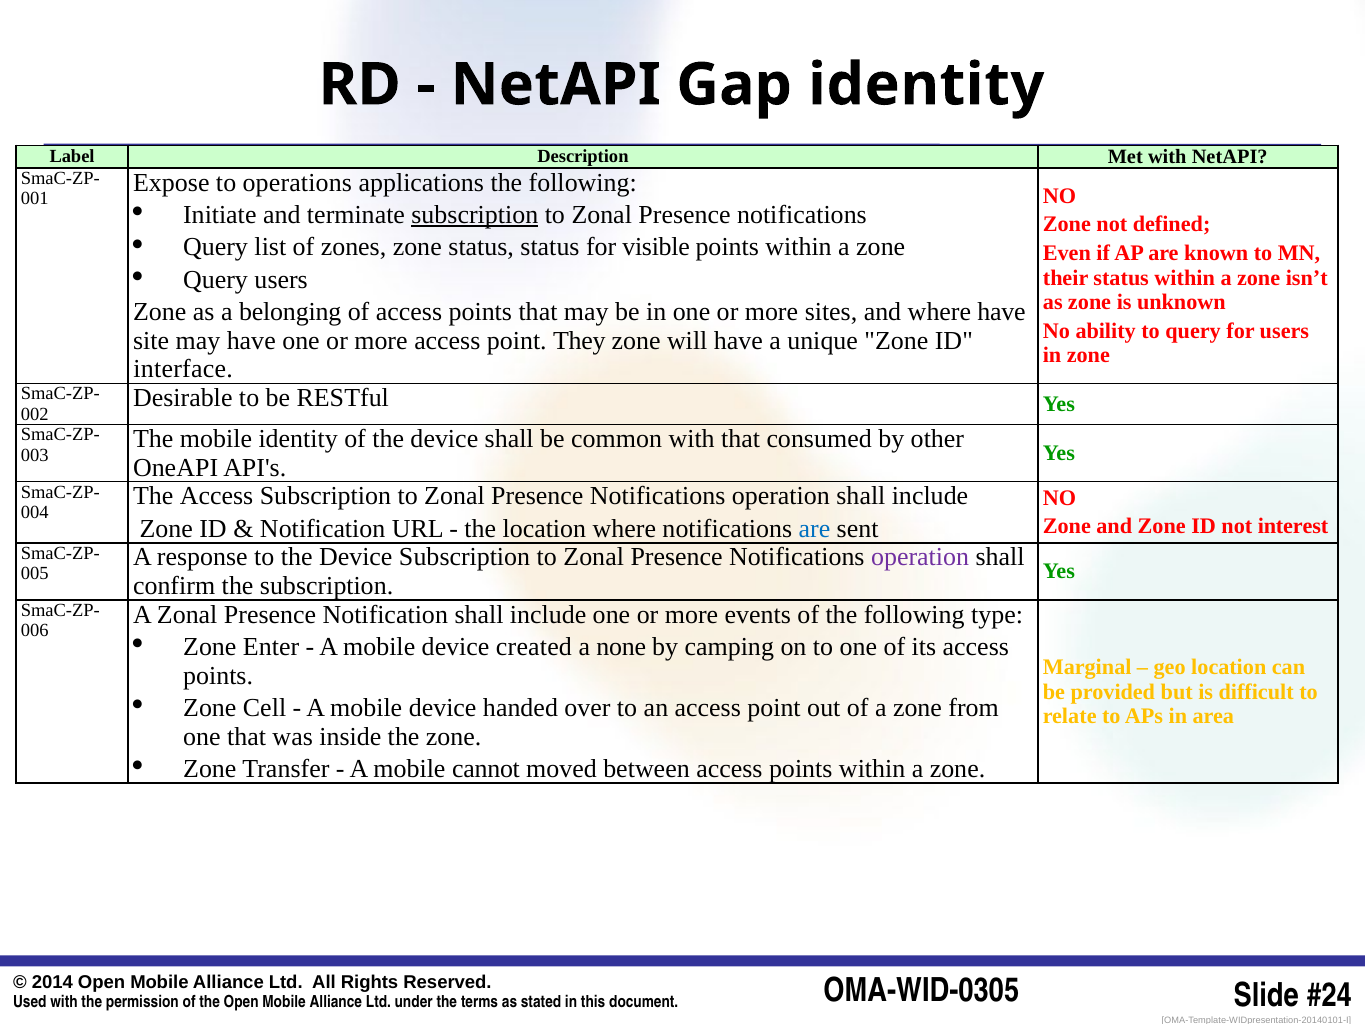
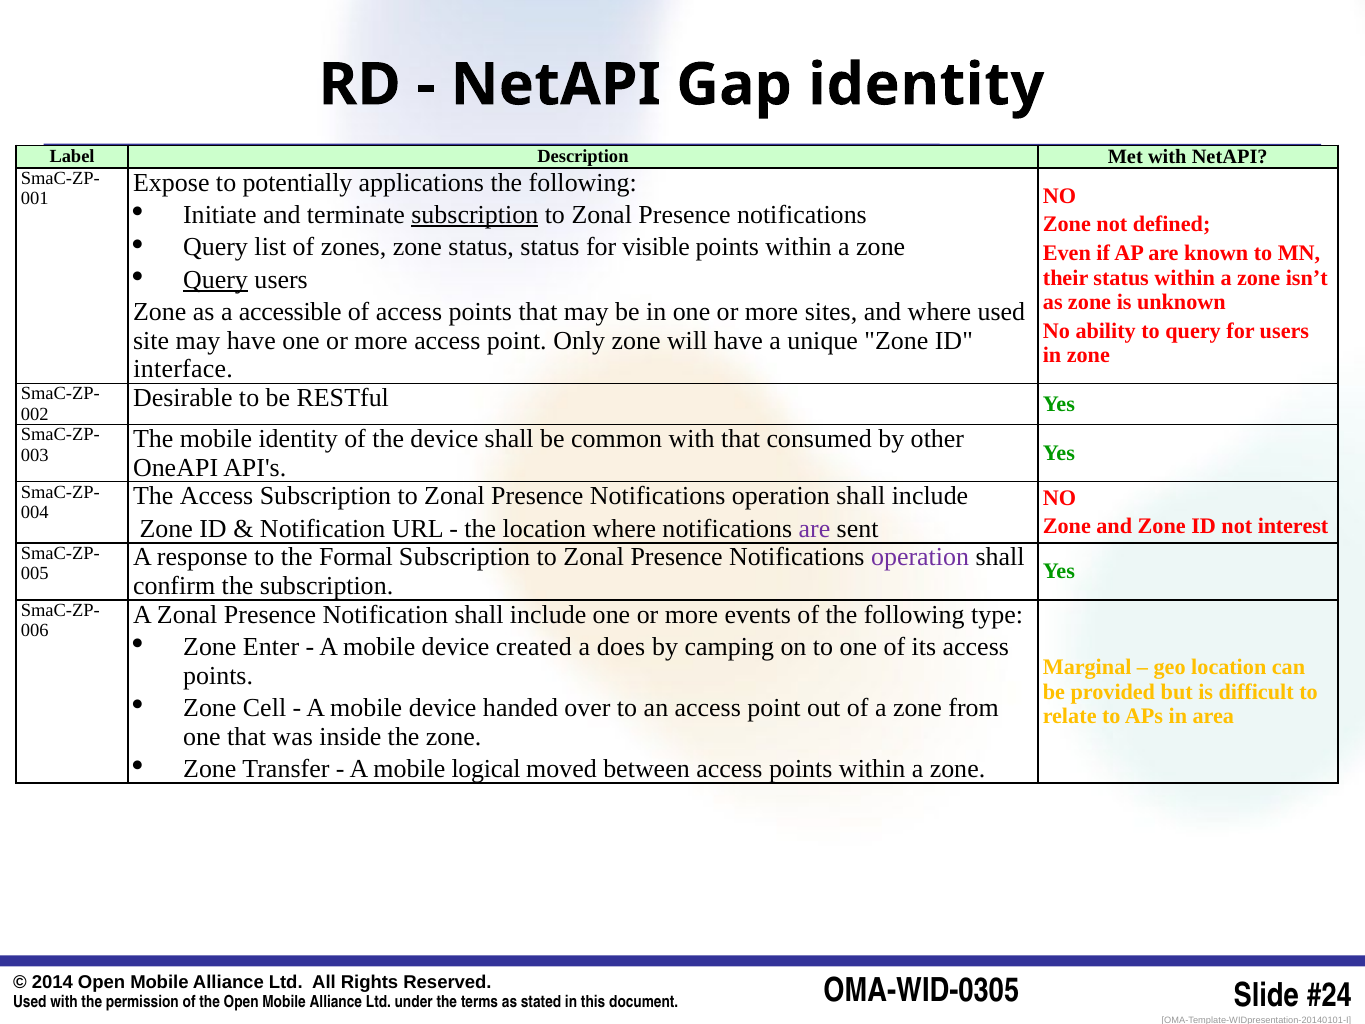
operations: operations -> potentially
Query at (216, 280) underline: none -> present
belonging: belonging -> accessible
where have: have -> used
They: They -> Only
are at (814, 528) colour: blue -> purple
to the Device: Device -> Formal
none: none -> does
cannot: cannot -> logical
